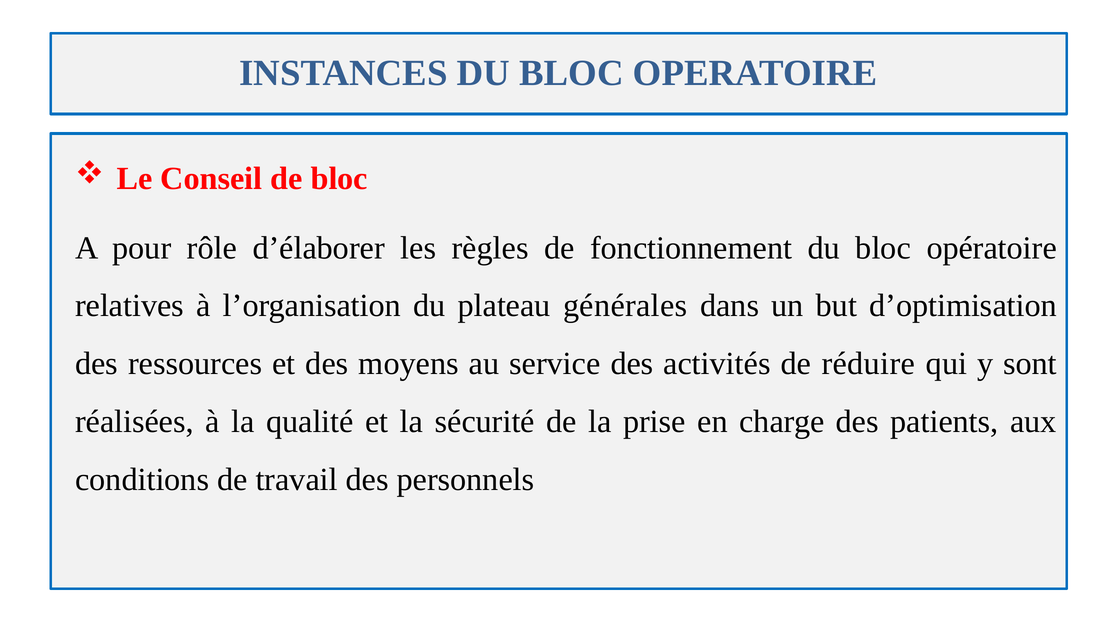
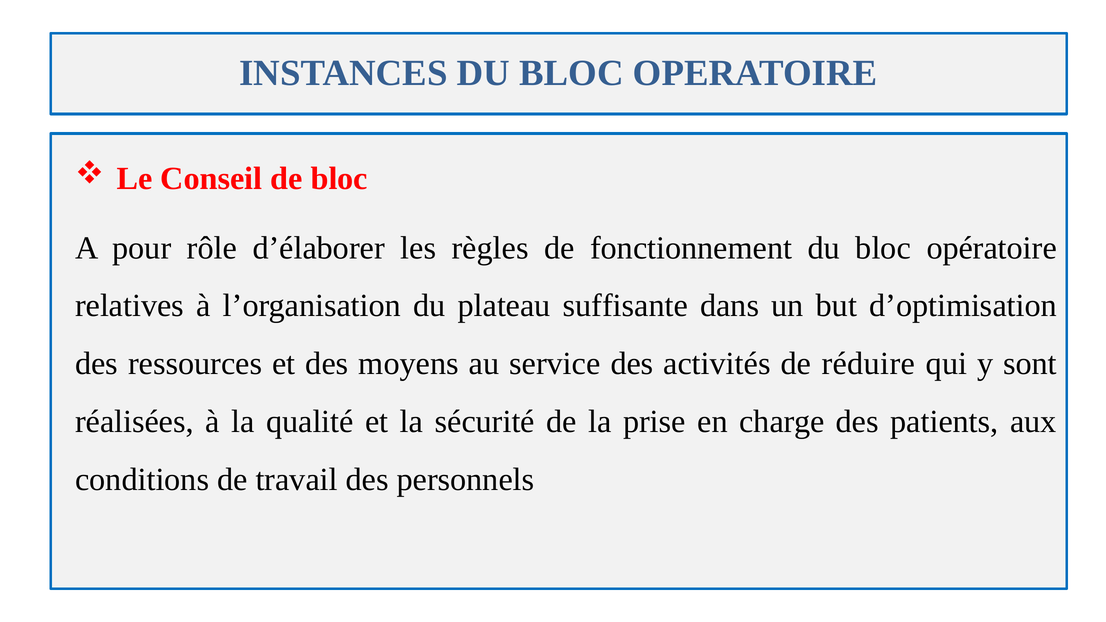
générales: générales -> suffisante
